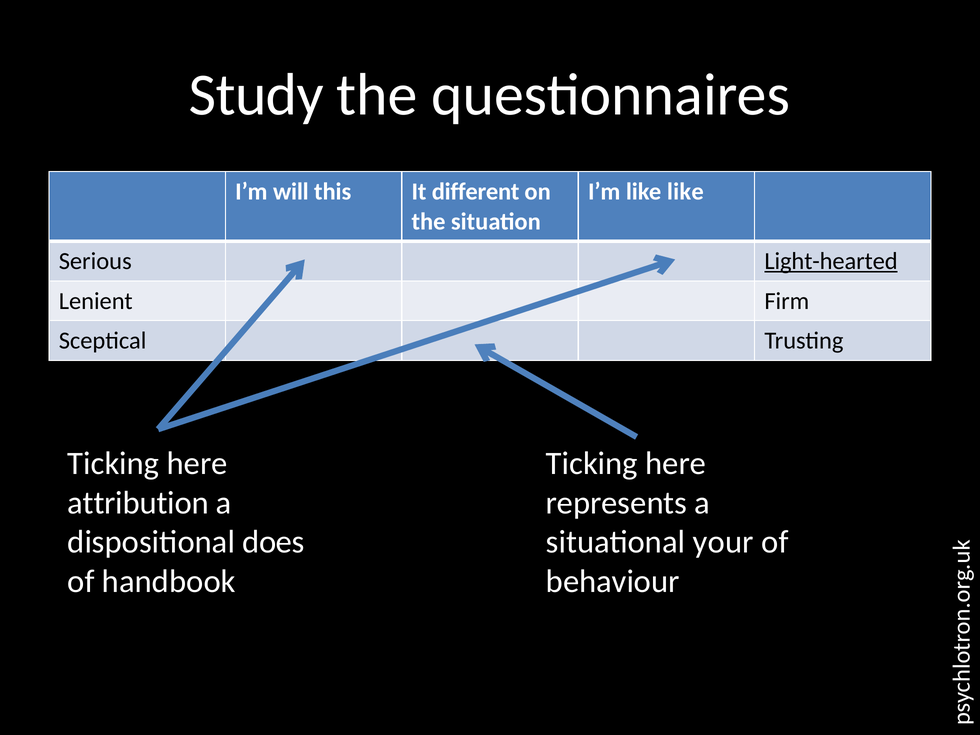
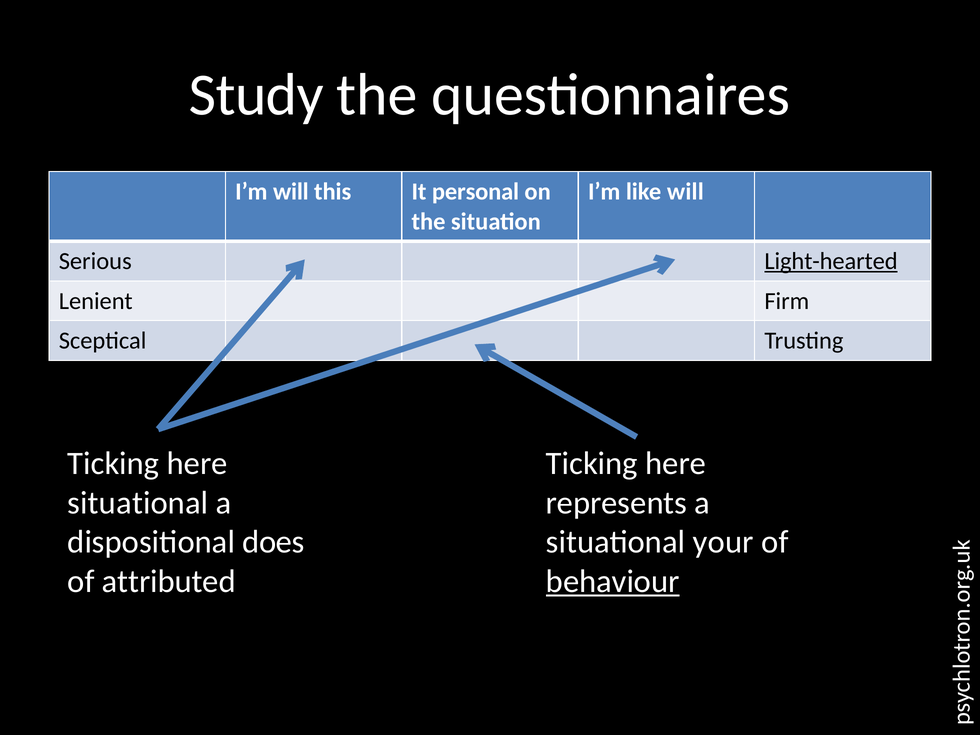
different: different -> personal
like like: like -> will
attribution at (138, 503): attribution -> situational
handbook: handbook -> attributed
behaviour underline: none -> present
